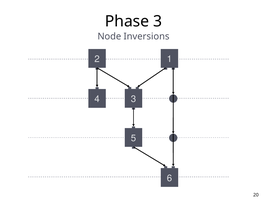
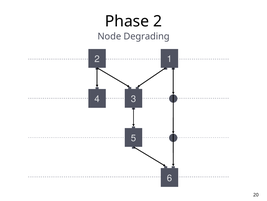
Phase 3: 3 -> 2
Inversions: Inversions -> Degrading
